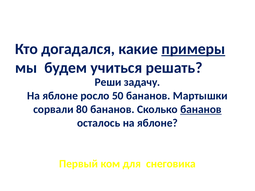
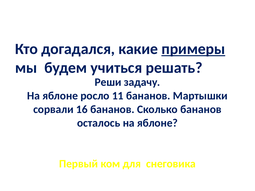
50: 50 -> 11
80: 80 -> 16
бананов at (201, 110) underline: present -> none
